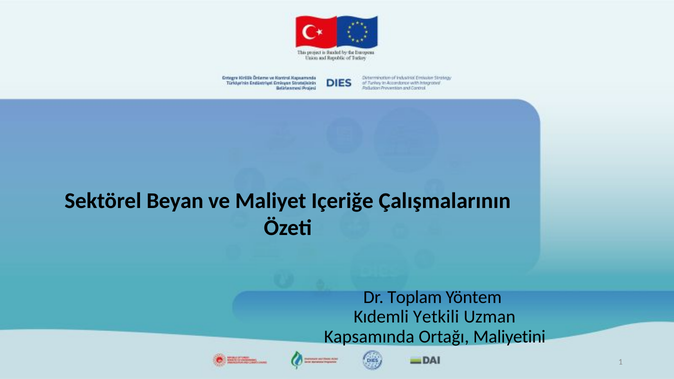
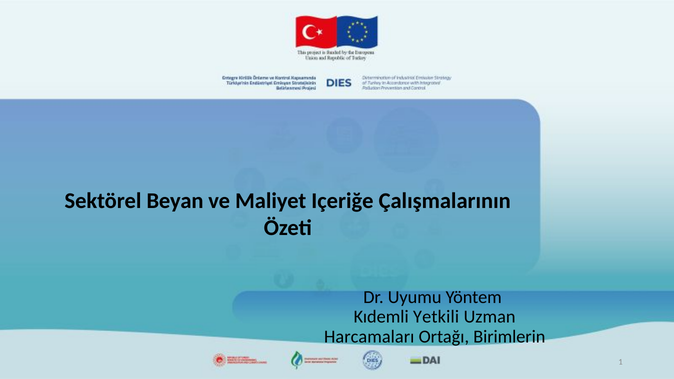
Toplam: Toplam -> Uyumu
Kapsamında: Kapsamında -> Harcamaları
Maliyetini: Maliyetini -> Birimlerin
